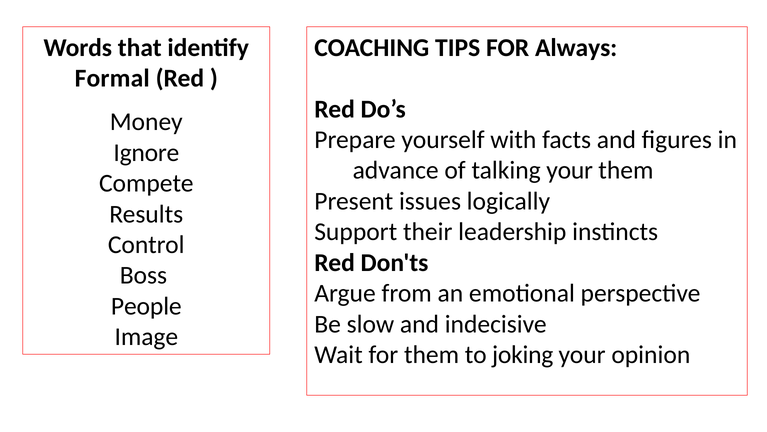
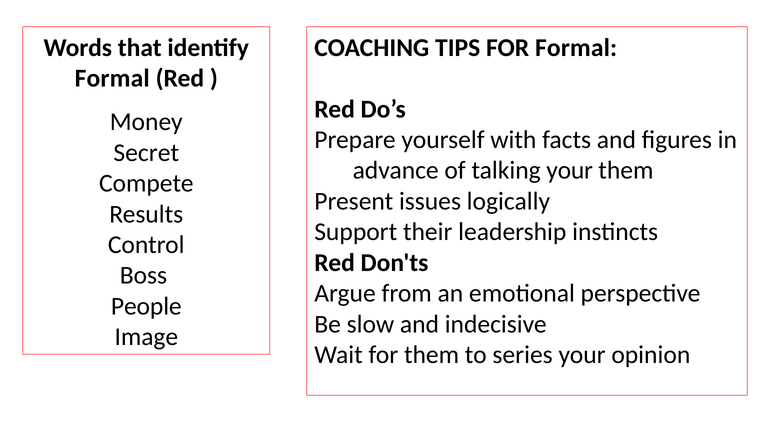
FOR Always: Always -> Formal
Ignore: Ignore -> Secret
joking: joking -> series
